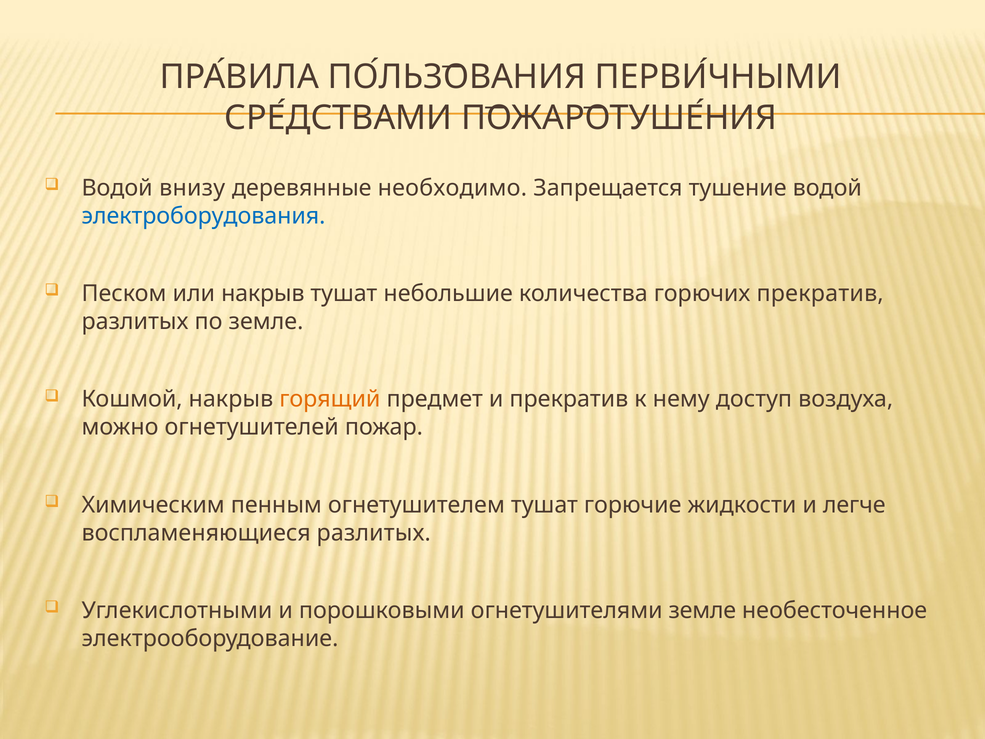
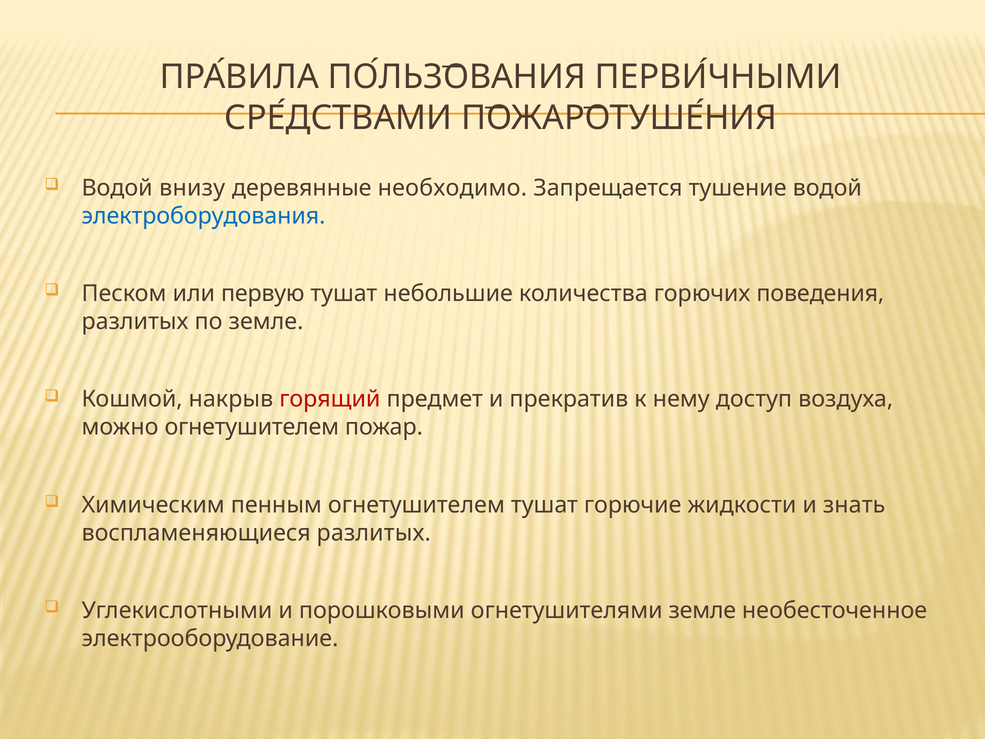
или накрыв: накрыв -> первую
горючих прекратив: прекратив -> поведения
горящий colour: orange -> red
можно огнетушителей: огнетушителей -> огнетушителем
легче: легче -> знать
